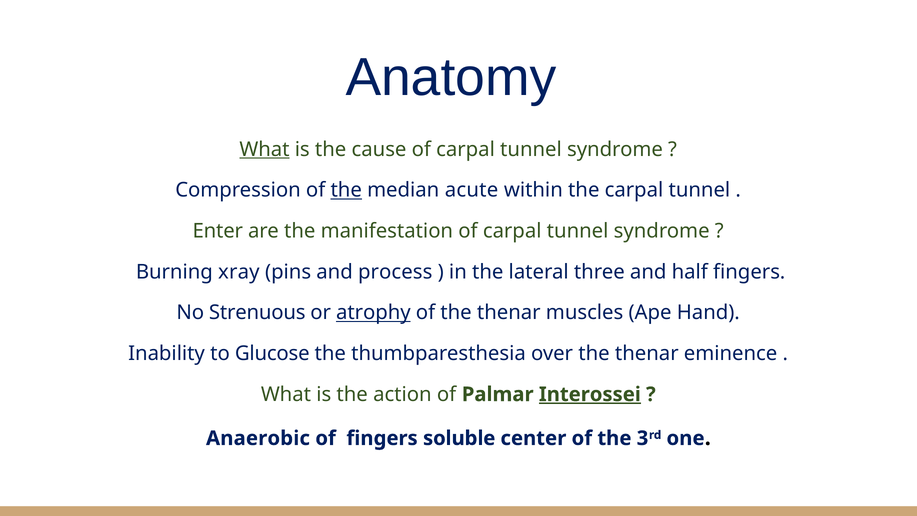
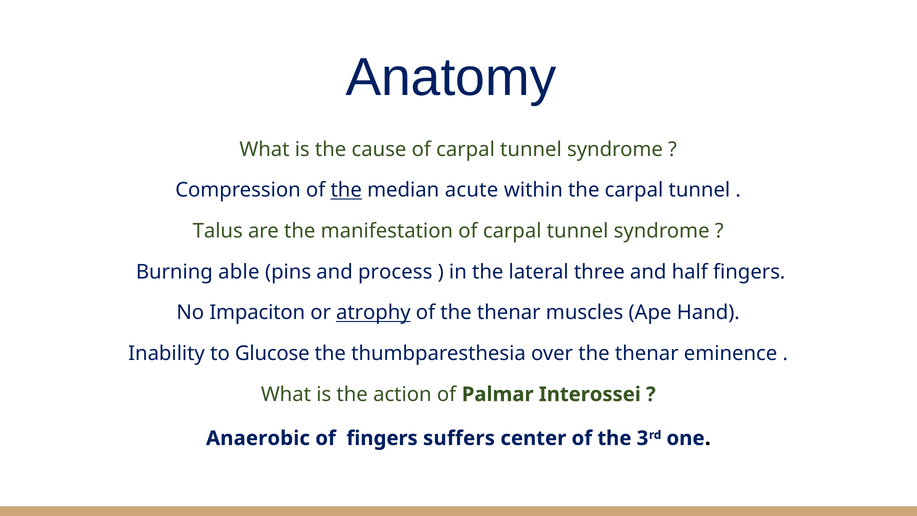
What at (264, 149) underline: present -> none
Enter: Enter -> Talus
xray: xray -> able
Strenuous: Strenuous -> Impaciton
Interossei underline: present -> none
soluble: soluble -> suffers
